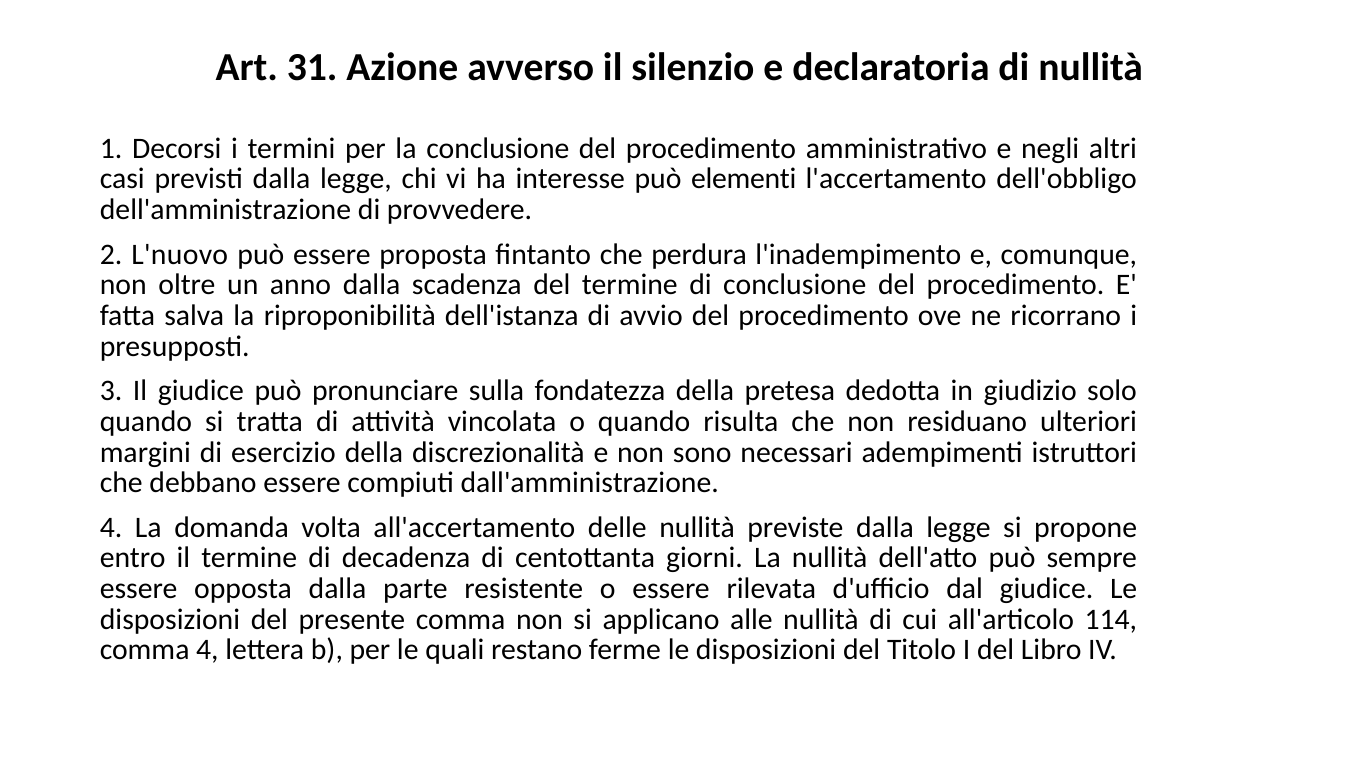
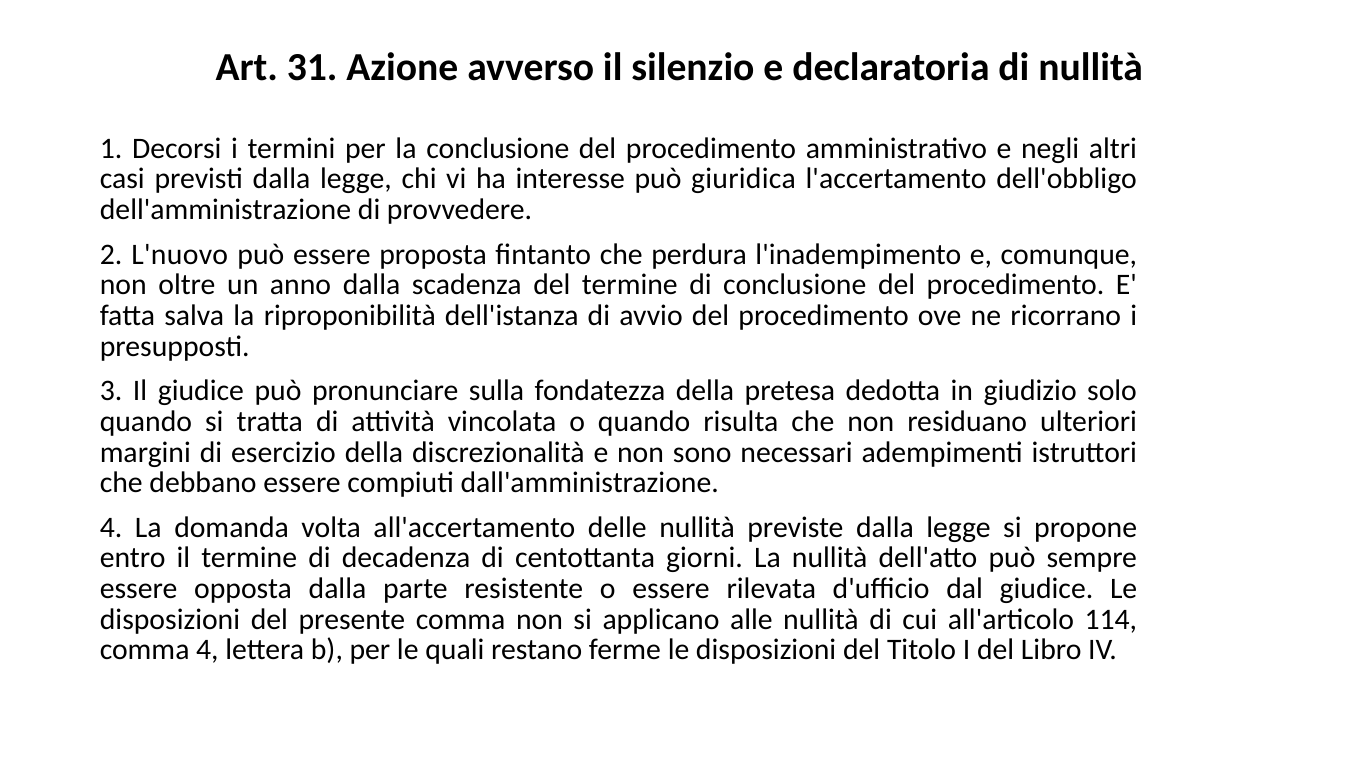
elementi: elementi -> giuridica
